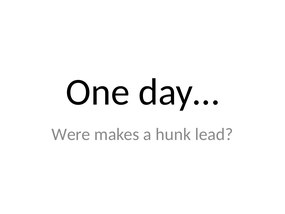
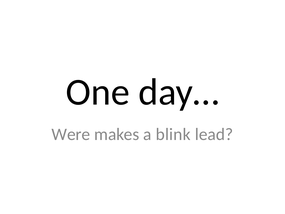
hunk: hunk -> blink
